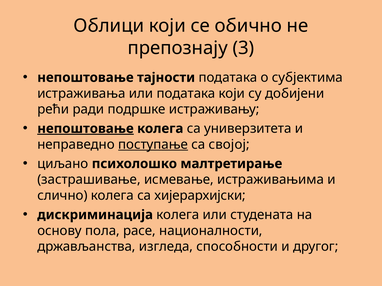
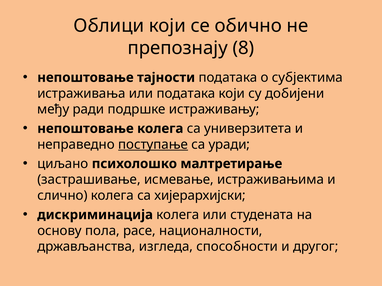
3: 3 -> 8
рећи: рећи -> међу
непоштовање at (85, 129) underline: present -> none
својој: својој -> уради
